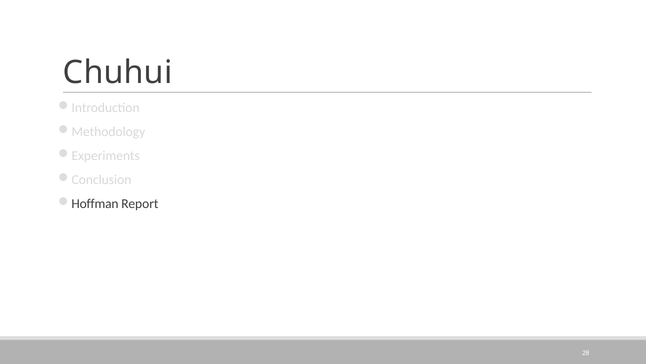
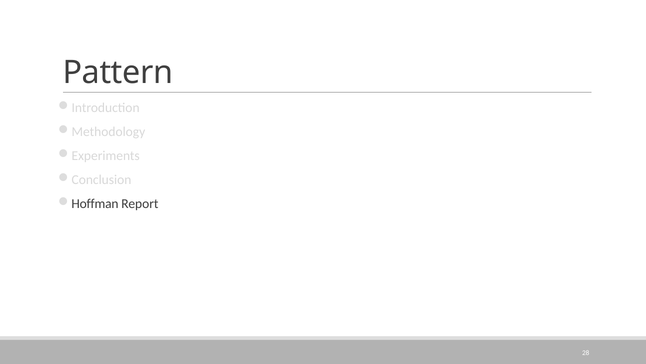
Chuhui: Chuhui -> Pattern
